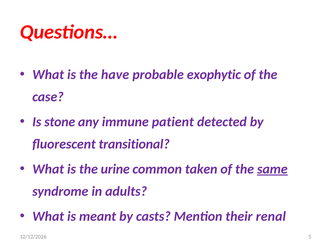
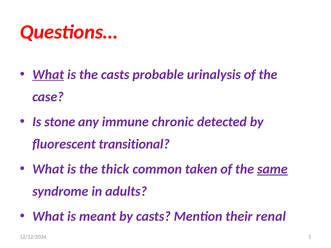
What at (48, 75) underline: none -> present
the have: have -> casts
exophytic: exophytic -> urinalysis
patient: patient -> chronic
urine: urine -> thick
